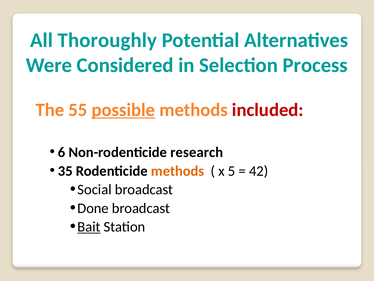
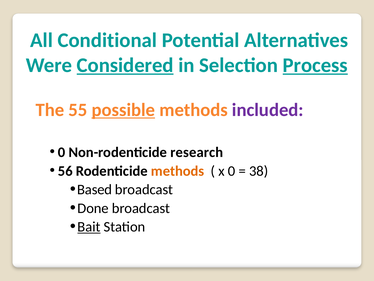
Thoroughly: Thoroughly -> Conditional
Considered underline: none -> present
Process underline: none -> present
included colour: red -> purple
6 at (62, 152): 6 -> 0
35: 35 -> 56
x 5: 5 -> 0
42: 42 -> 38
Social: Social -> Based
